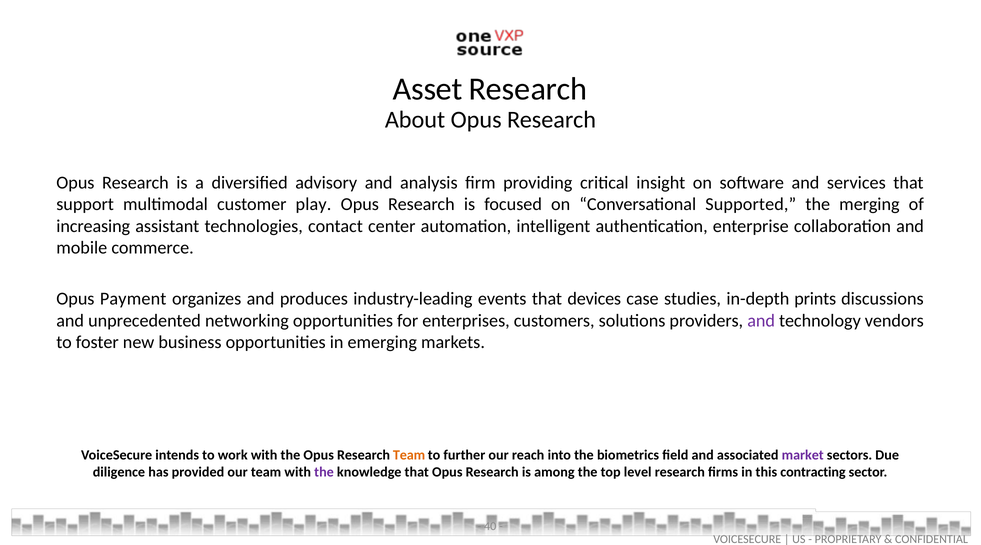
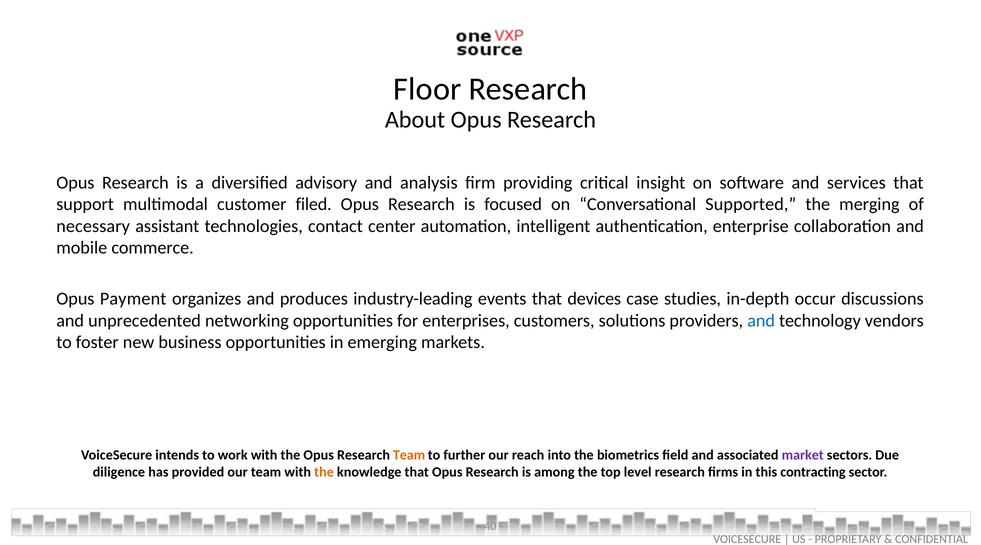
Asset: Asset -> Floor
play: play -> filed
increasing: increasing -> necessary
prints: prints -> occur
and at (761, 321) colour: purple -> blue
the at (324, 472) colour: purple -> orange
